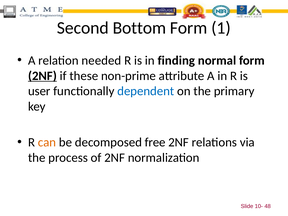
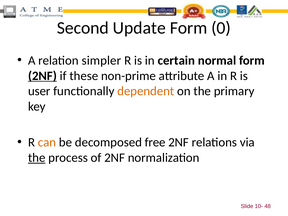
Bottom: Bottom -> Update
1: 1 -> 0
needed: needed -> simpler
finding: finding -> certain
dependent colour: blue -> orange
the at (37, 158) underline: none -> present
